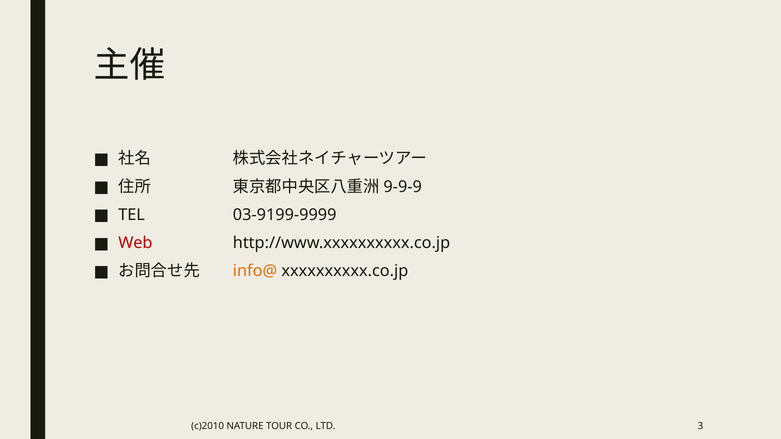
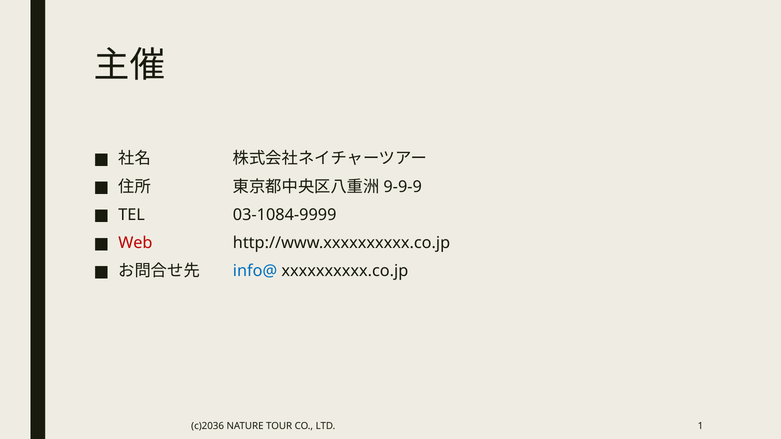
03-9199-9999: 03-9199-9999 -> 03-1084-9999
info@ colour: orange -> blue
c)2010: c)2010 -> c)2036
3: 3 -> 1
